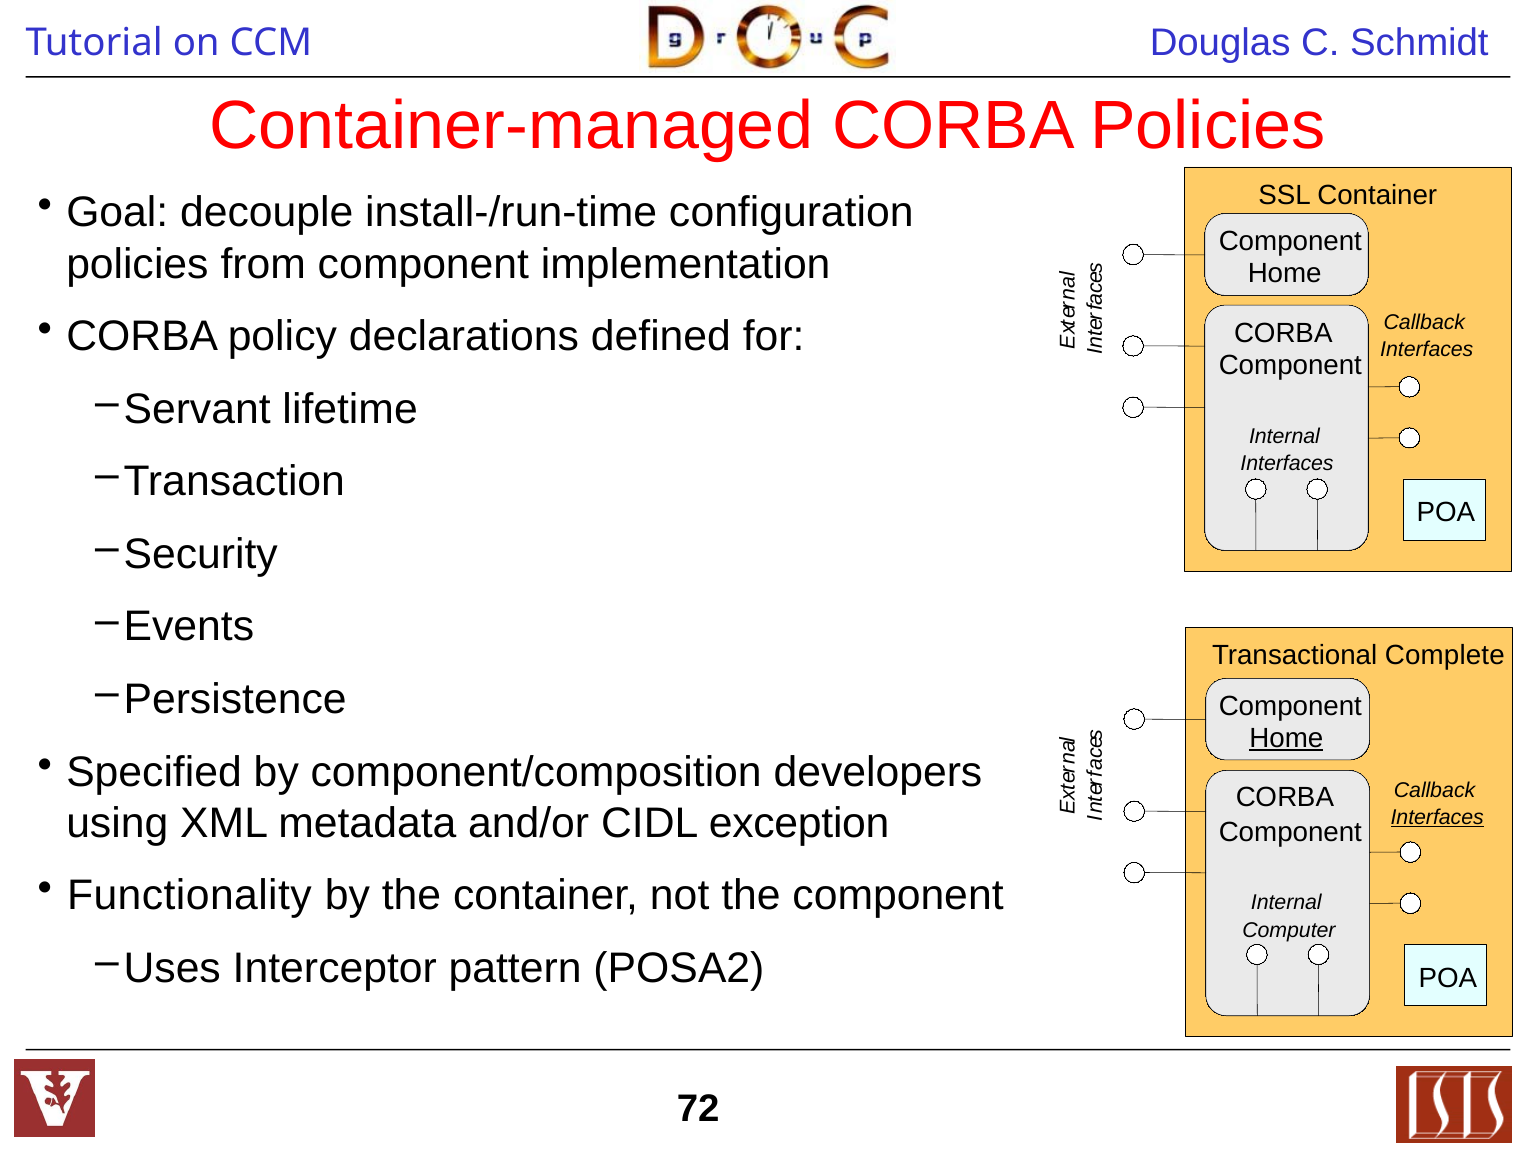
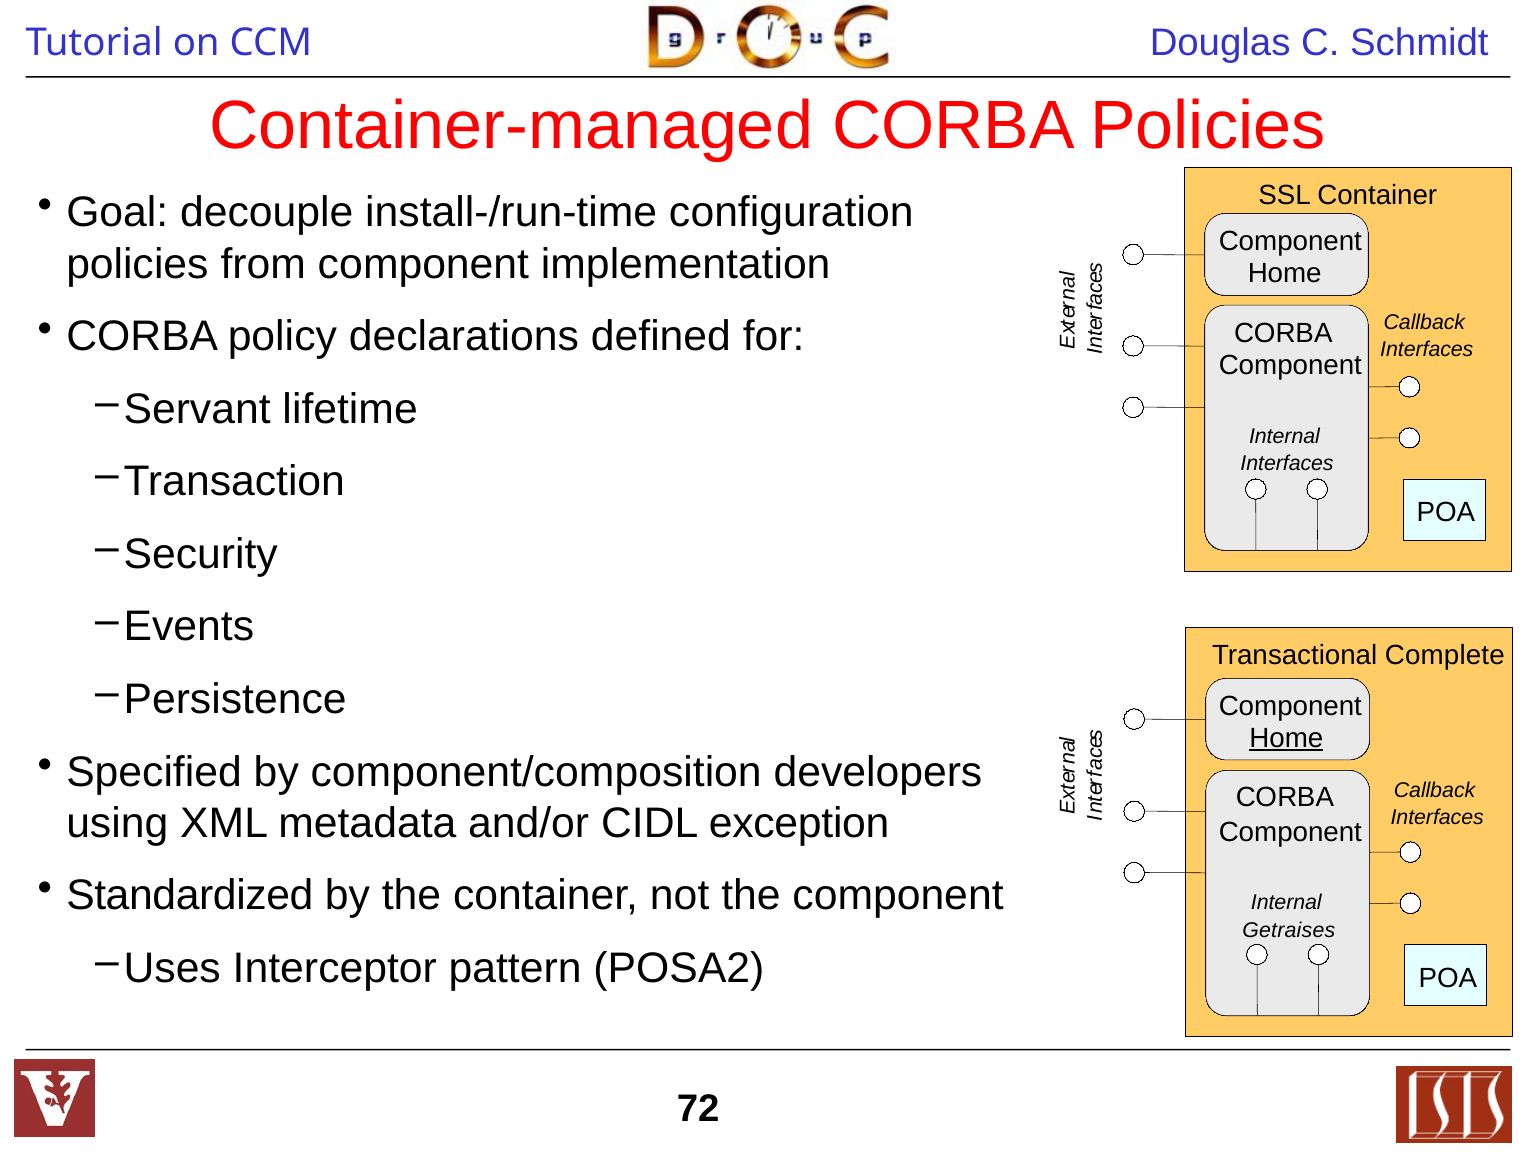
Interfaces at (1437, 817) underline: present -> none
Functionality: Functionality -> Standardized
Computer: Computer -> Getraises
